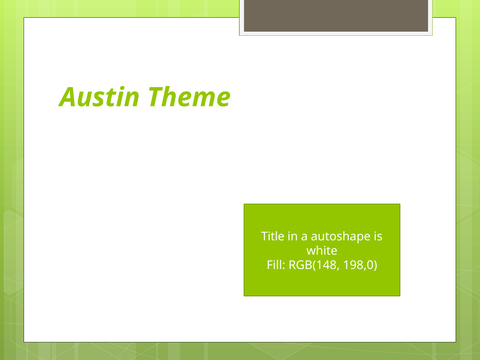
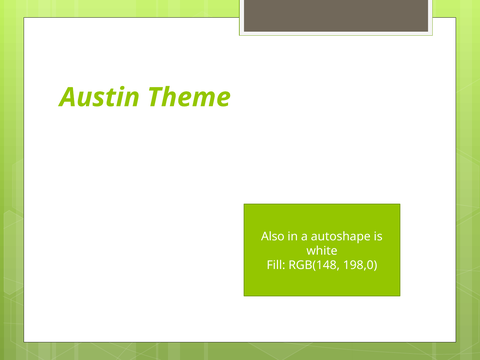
Title: Title -> Also
